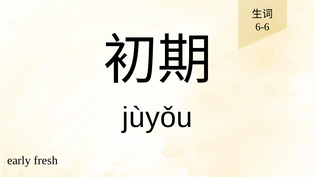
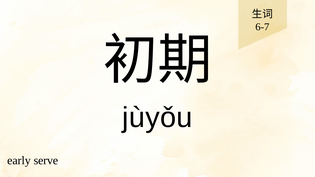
6-6: 6-6 -> 6-7
fresh: fresh -> serve
